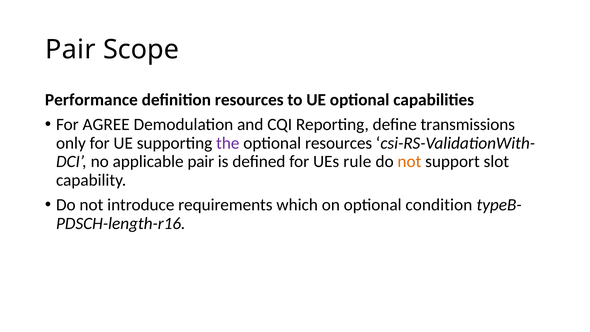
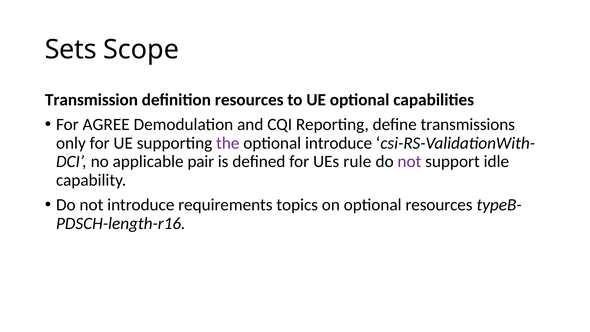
Pair at (70, 50): Pair -> Sets
Performance: Performance -> Transmission
optional resources: resources -> introduce
not at (409, 162) colour: orange -> purple
slot: slot -> idle
which: which -> topics
optional condition: condition -> resources
